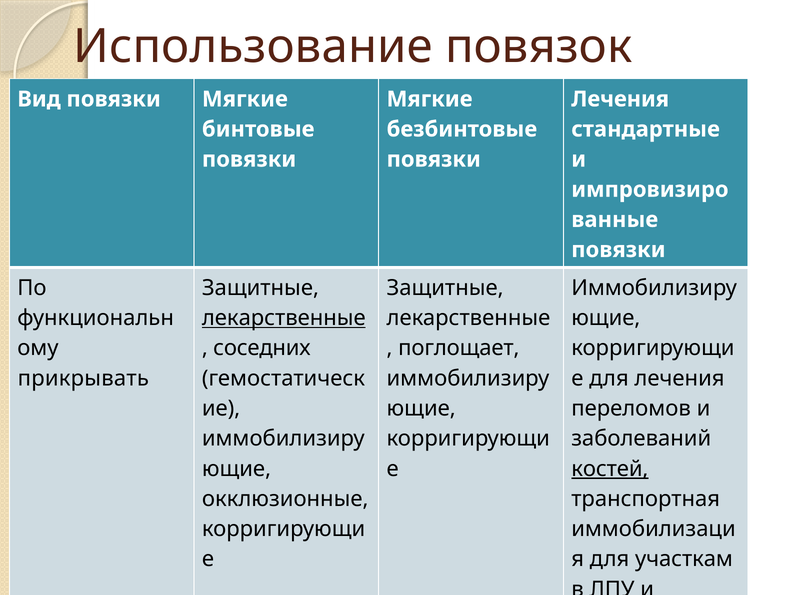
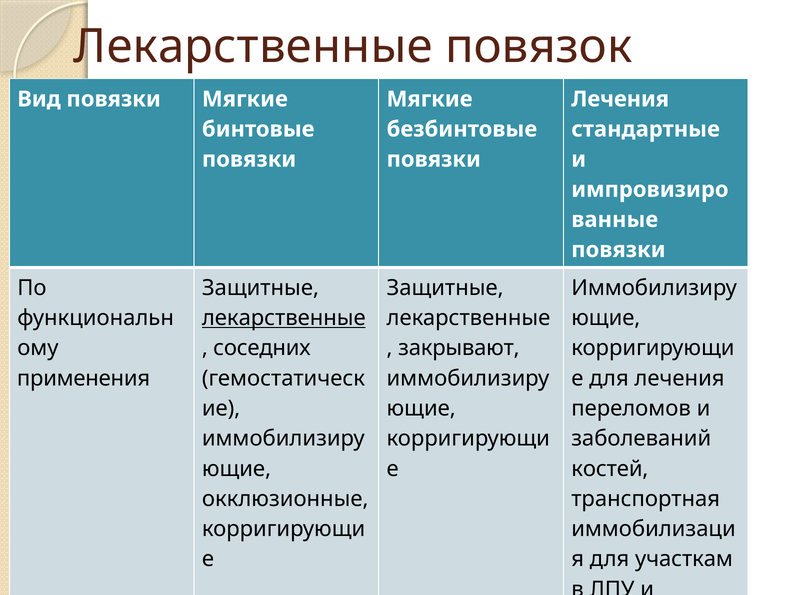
Использование at (253, 47): Использование -> Лекарственные
поглощает: поглощает -> закрывают
прикрывать: прикрывать -> применения
костей underline: present -> none
